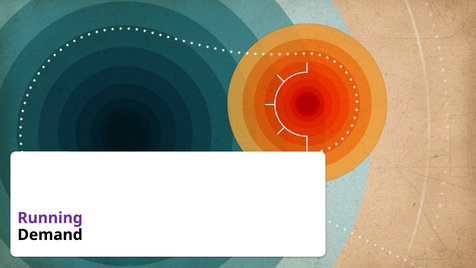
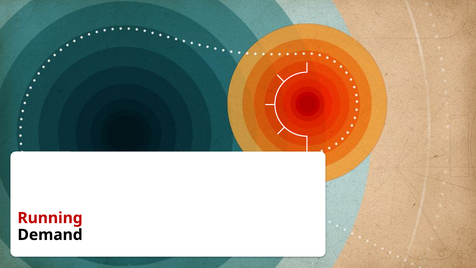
Running colour: purple -> red
